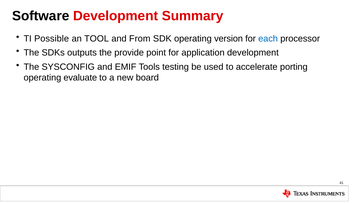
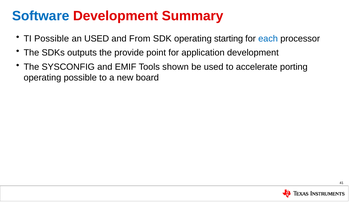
Software colour: black -> blue
an TOOL: TOOL -> USED
version: version -> starting
testing: testing -> shown
operating evaluate: evaluate -> possible
